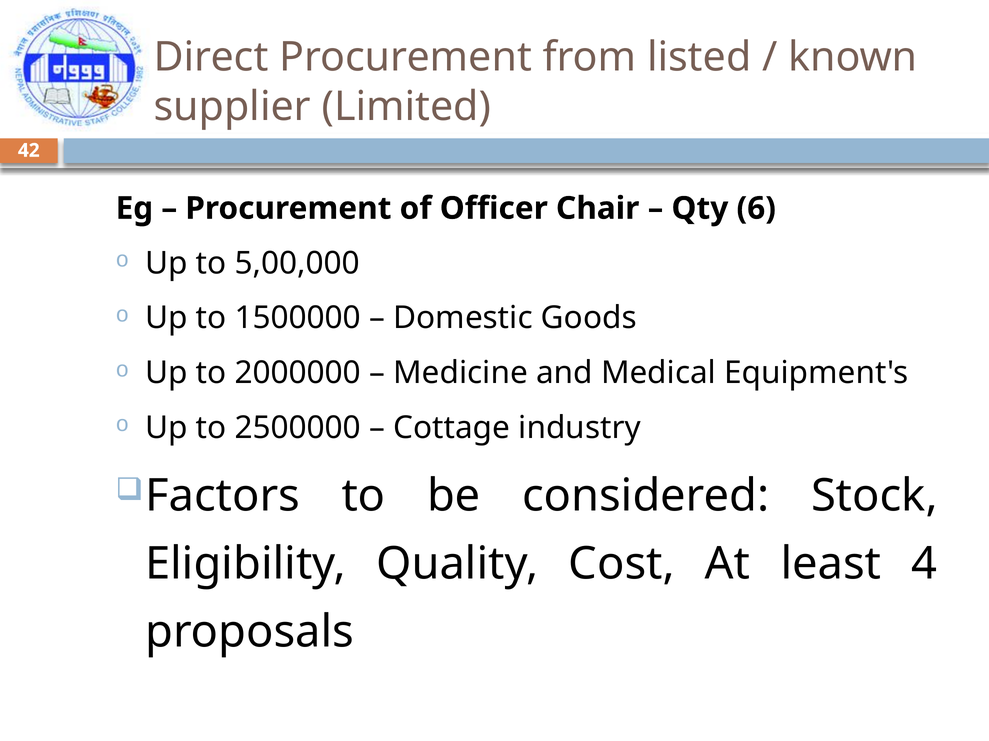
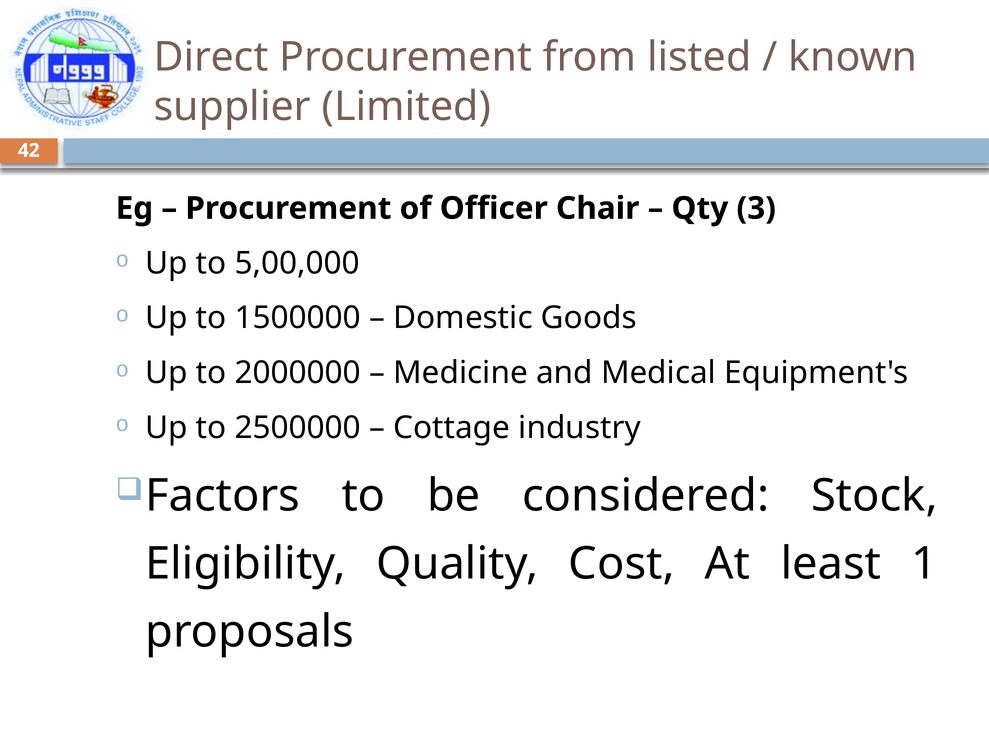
6: 6 -> 3
4: 4 -> 1
